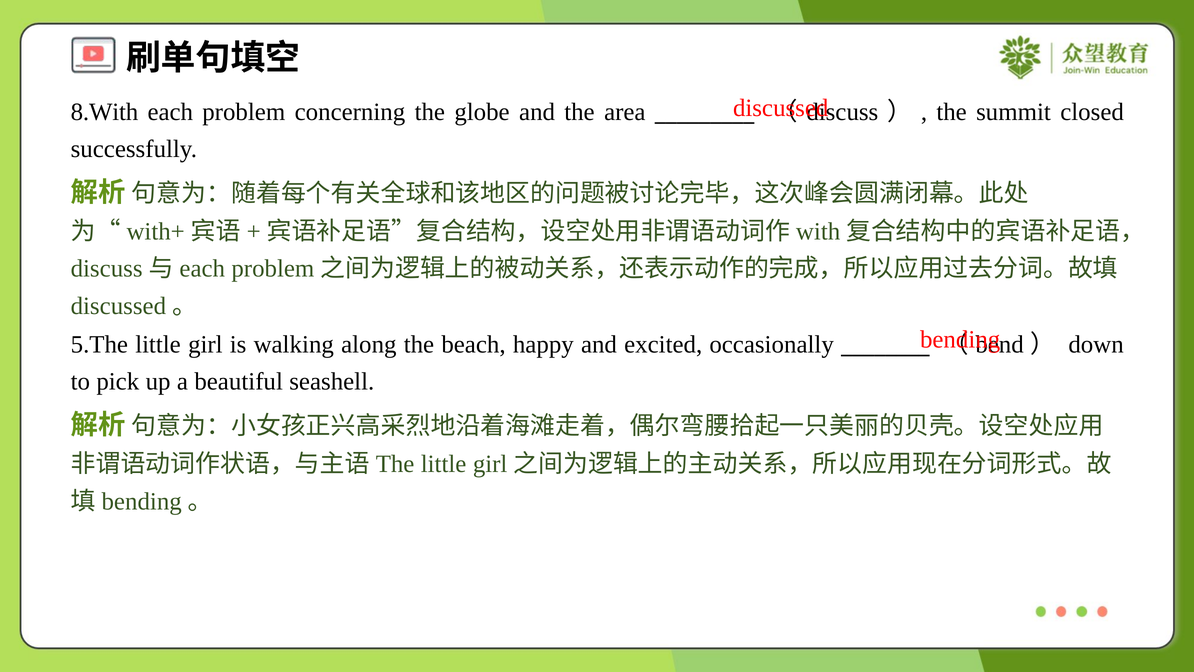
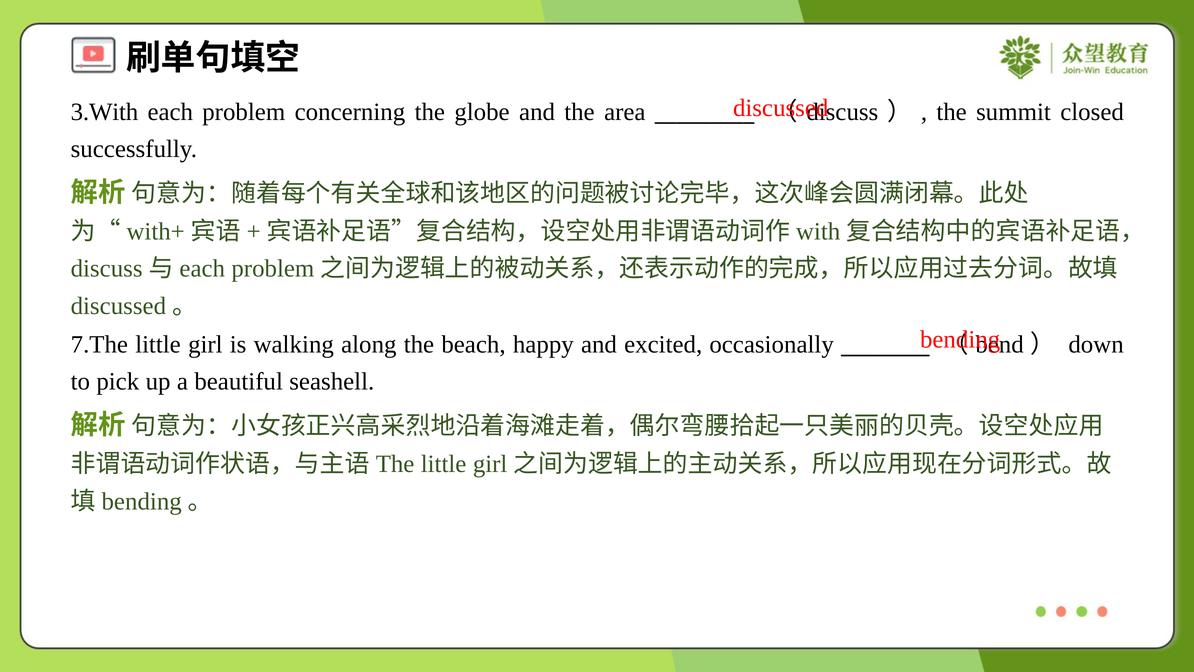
8.With: 8.With -> 3.With
5.The: 5.The -> 7.The
